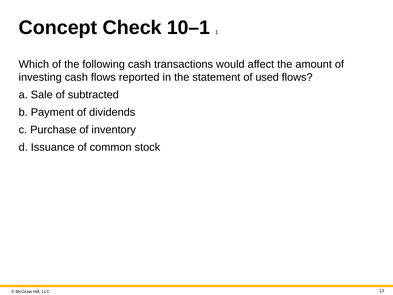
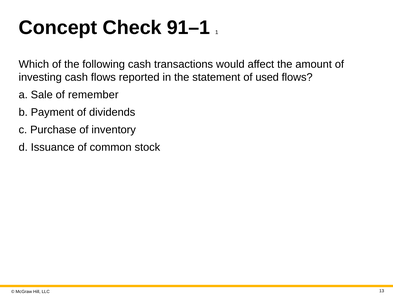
10–1: 10–1 -> 91–1
subtracted: subtracted -> remember
